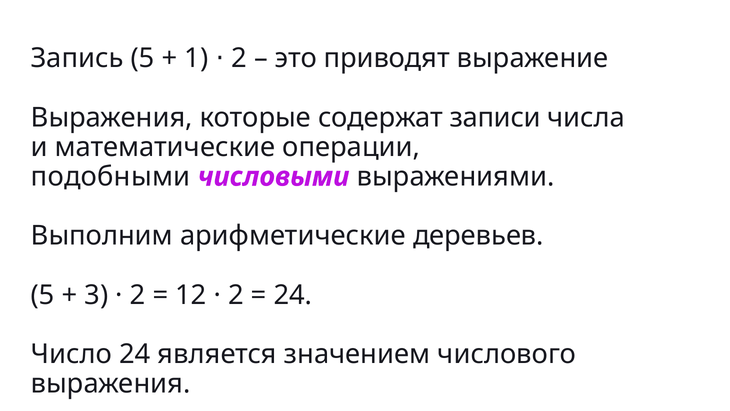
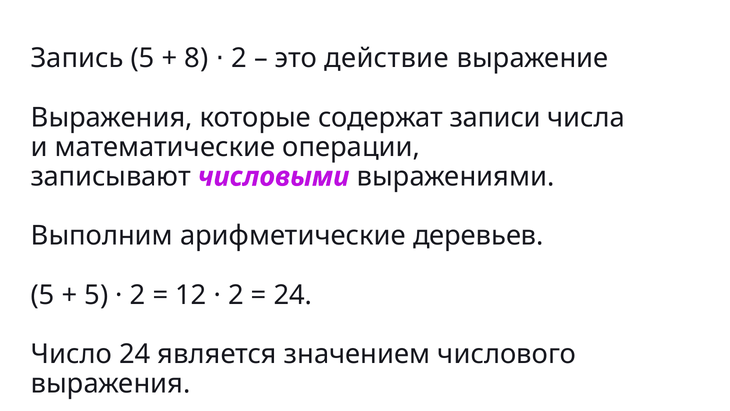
приводят: приводят -> действие
1: 1 -> 8
подобными: подобными -> записывают
3 at (96, 295): 3 -> 5
